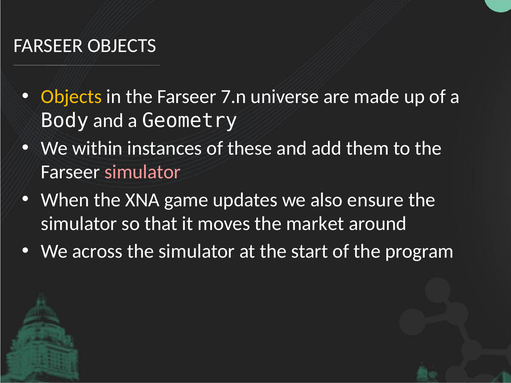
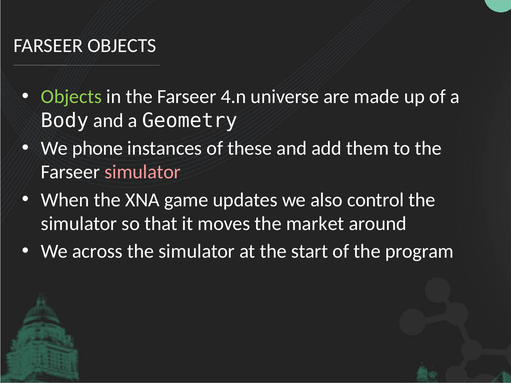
Objects at (71, 97) colour: yellow -> light green
7.n: 7.n -> 4.n
within: within -> phone
ensure: ensure -> control
